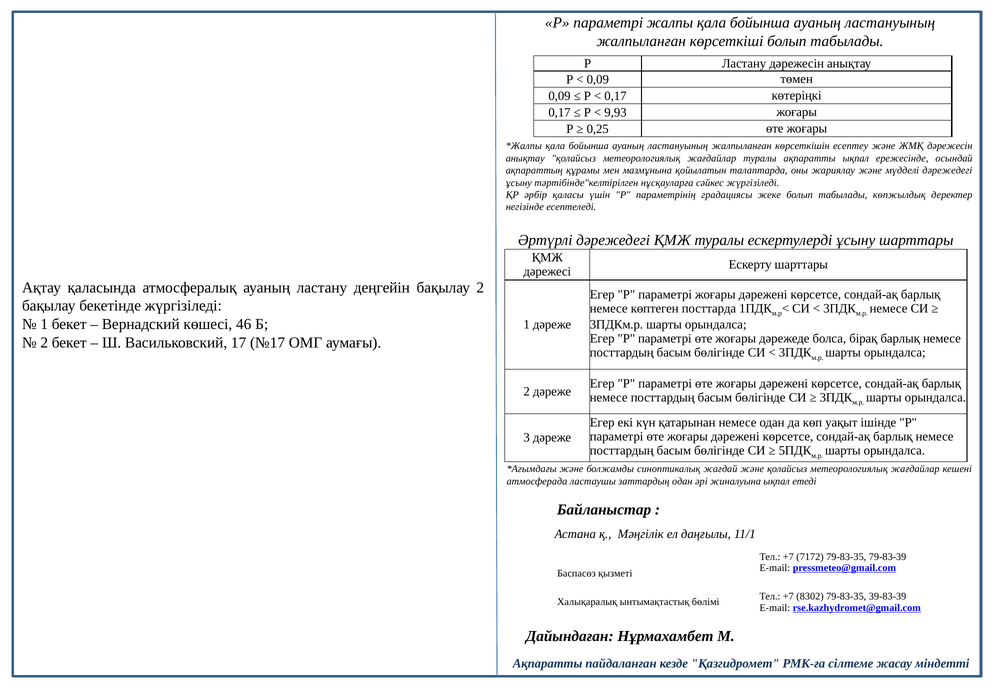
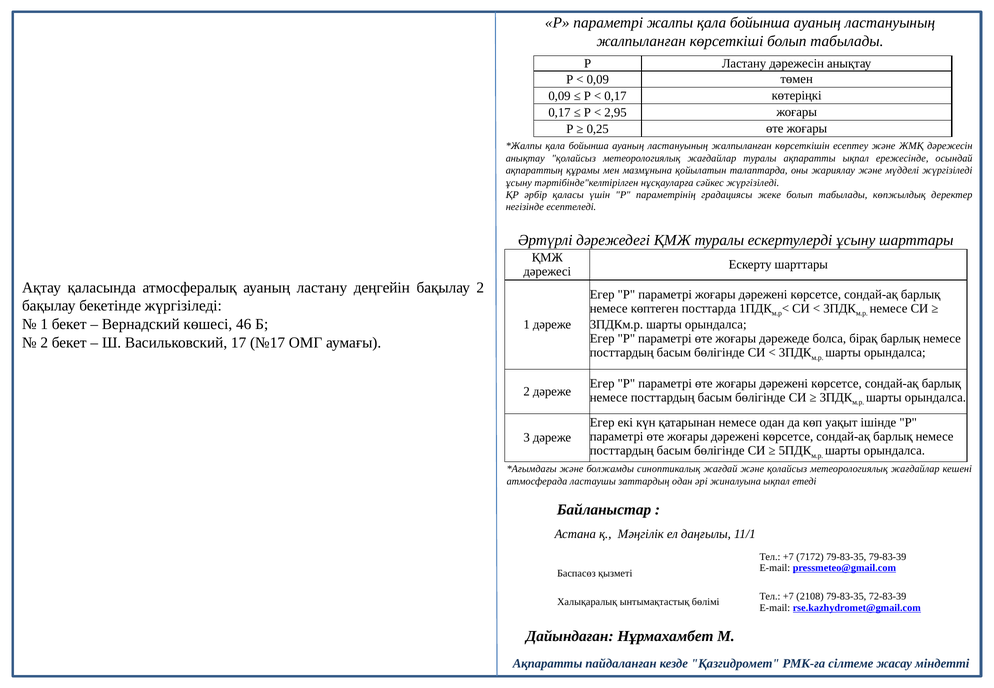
9,93: 9,93 -> 2,95
мүдделі дәрежедегі: дәрежедегі -> жүргізіледі
8302: 8302 -> 2108
39-83-39: 39-83-39 -> 72-83-39
